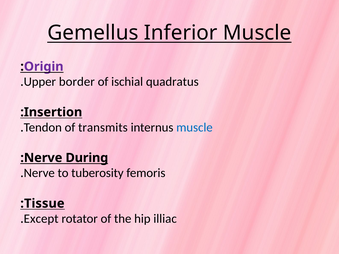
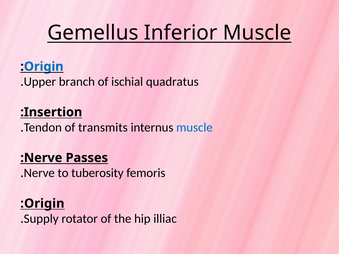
Origin at (44, 67) colour: purple -> blue
border: border -> branch
During: During -> Passes
Tissue at (44, 204): Tissue -> Origin
Except: Except -> Supply
